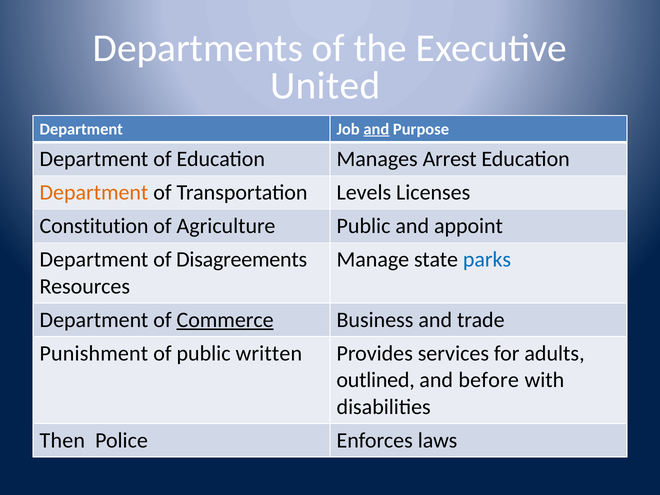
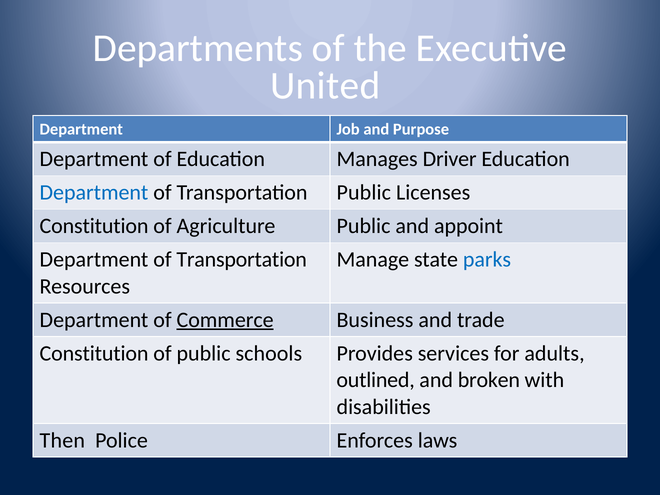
and at (376, 129) underline: present -> none
Arrest: Arrest -> Driver
Department at (94, 193) colour: orange -> blue
Transportation Levels: Levels -> Public
Disagreements at (242, 260): Disagreements -> Transportation
Punishment at (94, 353): Punishment -> Constitution
written: written -> schools
before: before -> broken
